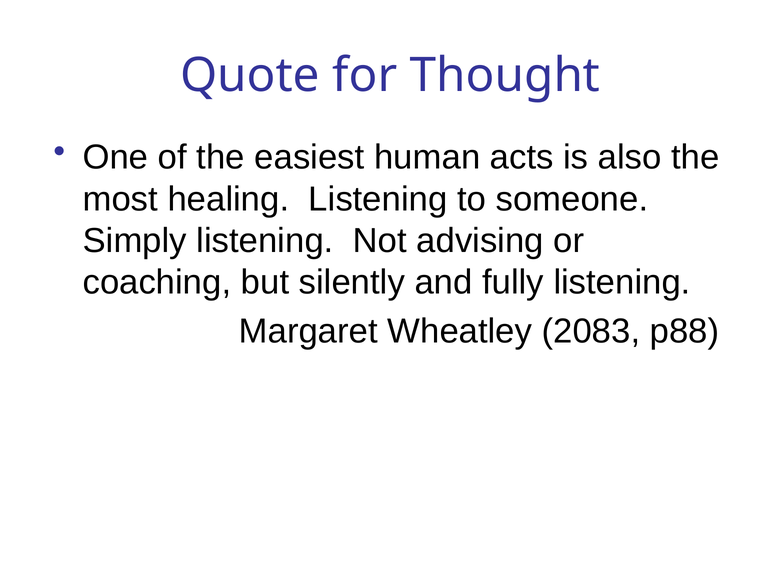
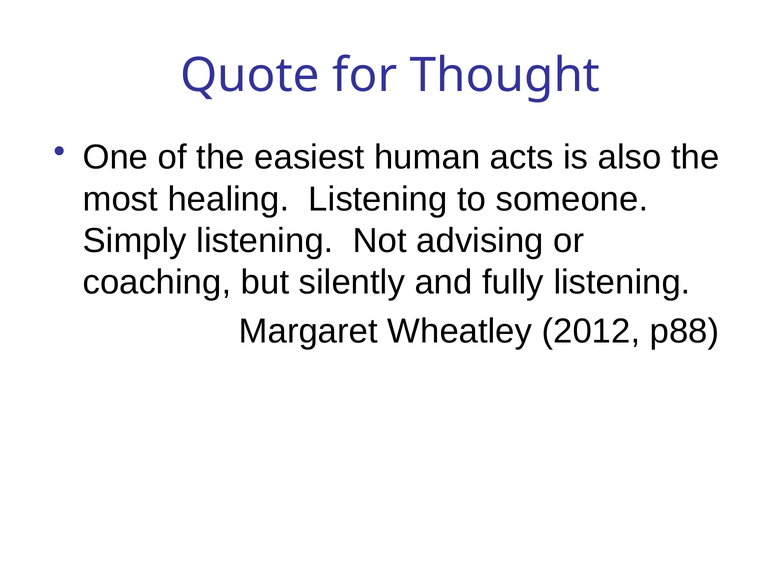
2083: 2083 -> 2012
